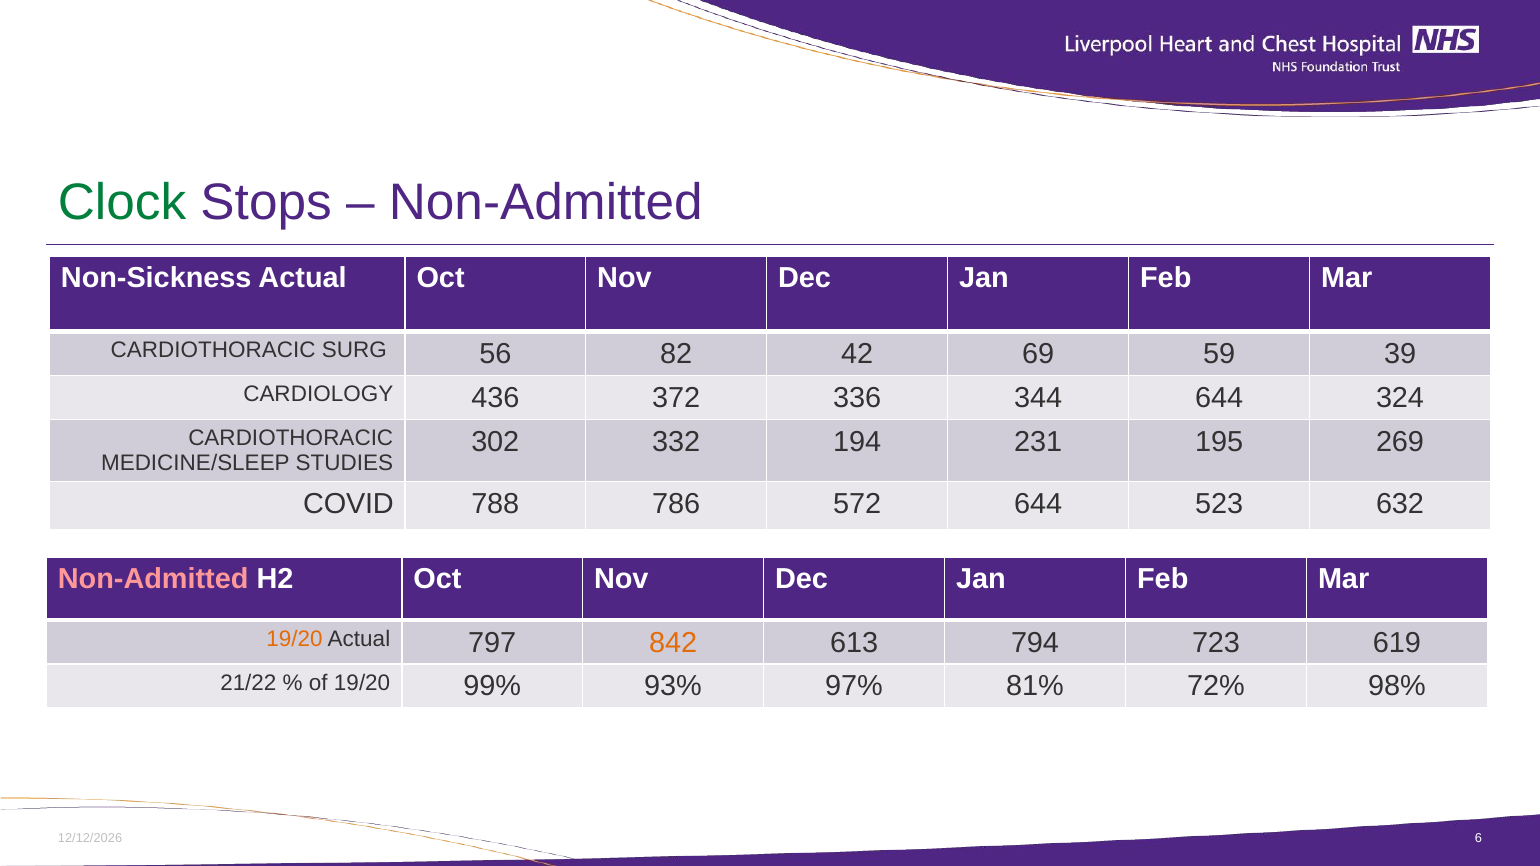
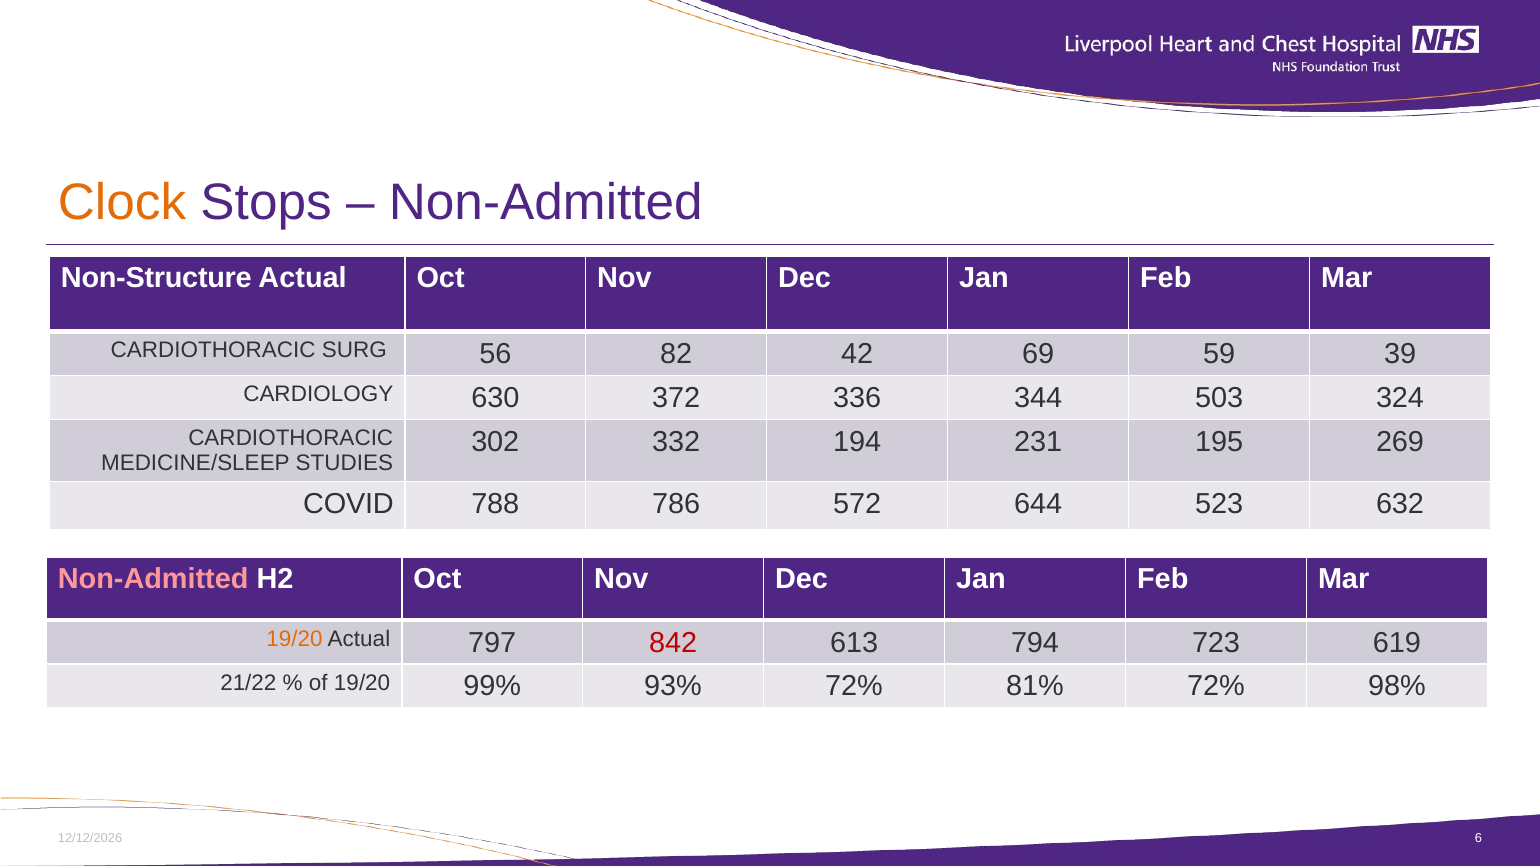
Clock colour: green -> orange
Non-Sickness: Non-Sickness -> Non-Structure
436: 436 -> 630
344 644: 644 -> 503
842 colour: orange -> red
93% 97%: 97% -> 72%
